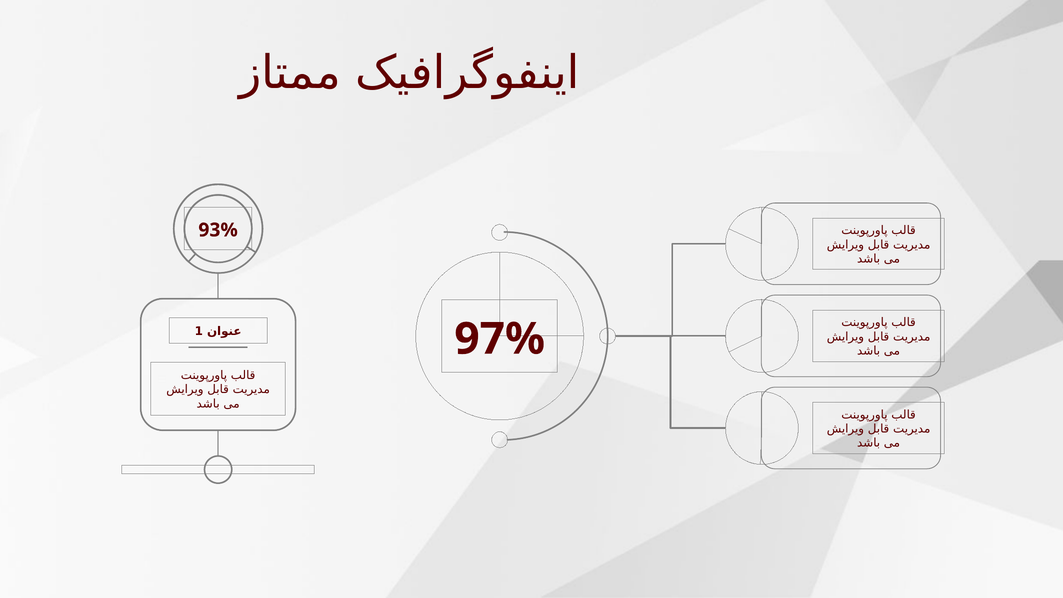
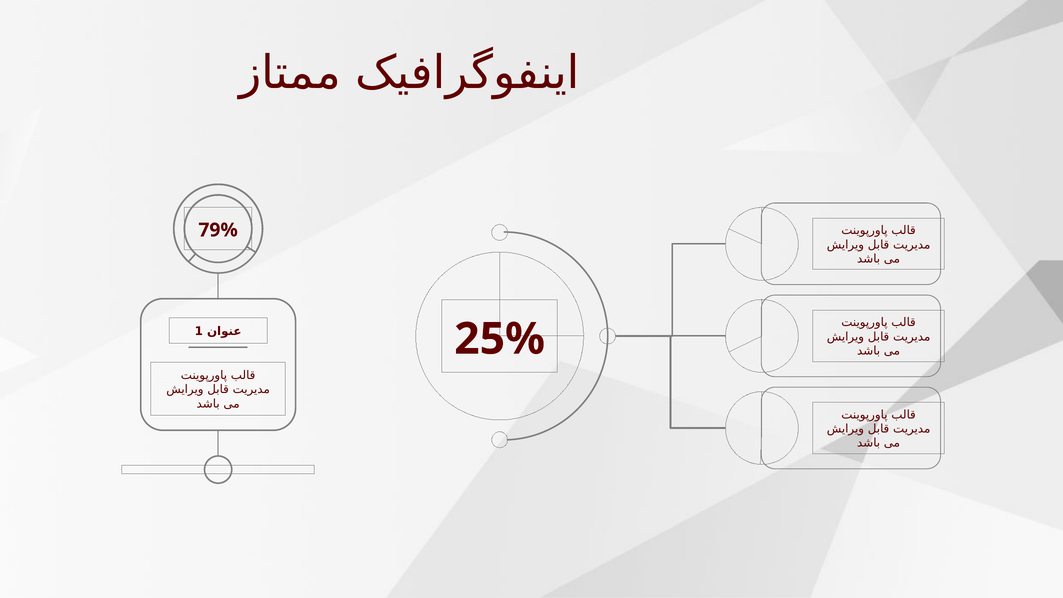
93%: 93% -> 79%
97%: 97% -> 25%
